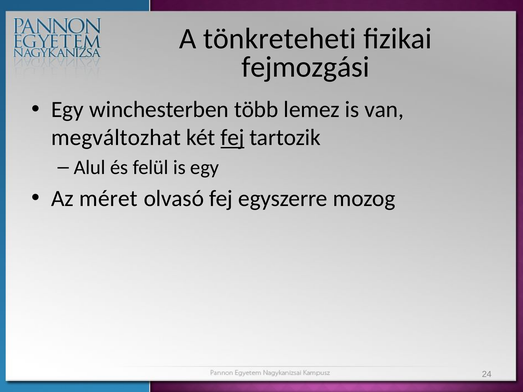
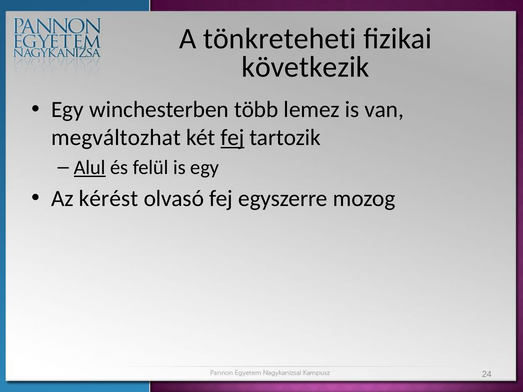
fejmozgási: fejmozgási -> következik
Alul underline: none -> present
méret: méret -> kérést
